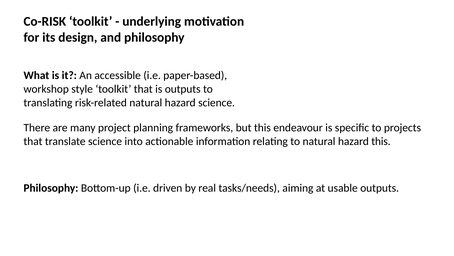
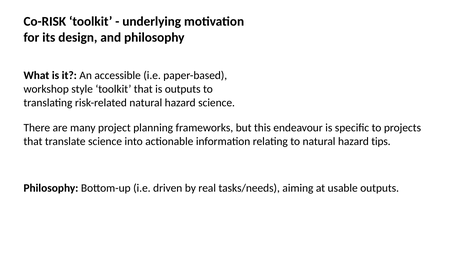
hazard this: this -> tips
